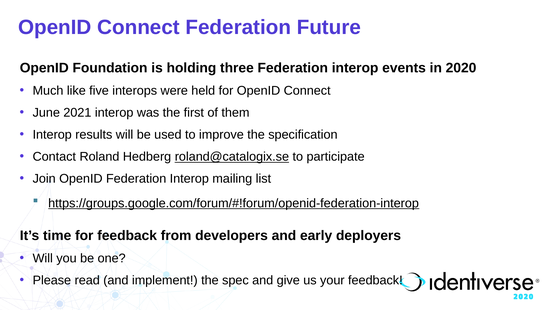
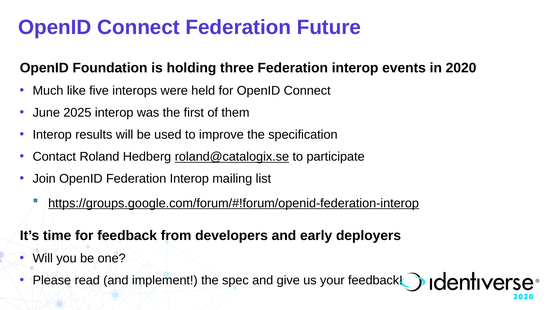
2021: 2021 -> 2025
